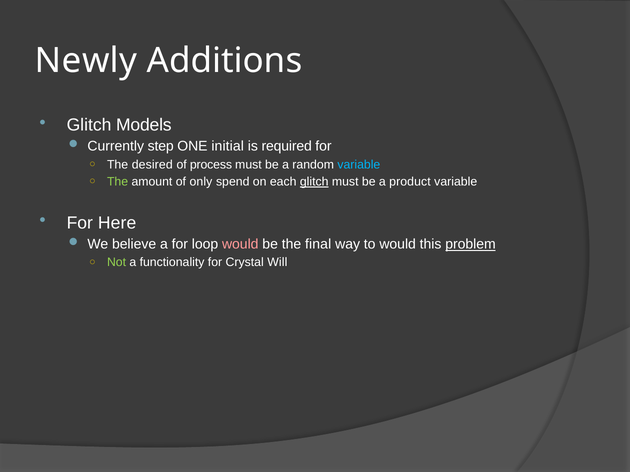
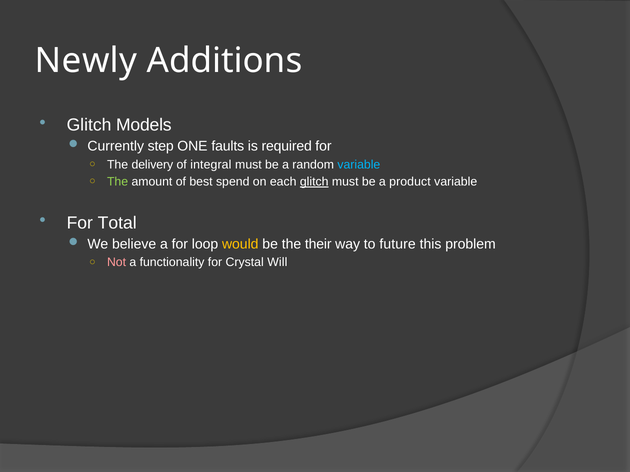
initial: initial -> faults
desired: desired -> delivery
process: process -> integral
only: only -> best
Here: Here -> Total
would at (240, 245) colour: pink -> yellow
final: final -> their
to would: would -> future
problem underline: present -> none
Not colour: light green -> pink
